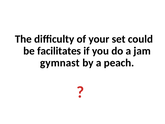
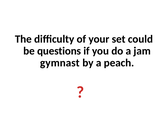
facilitates: facilitates -> questions
